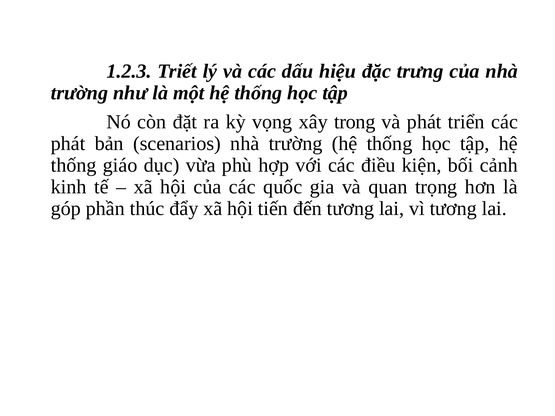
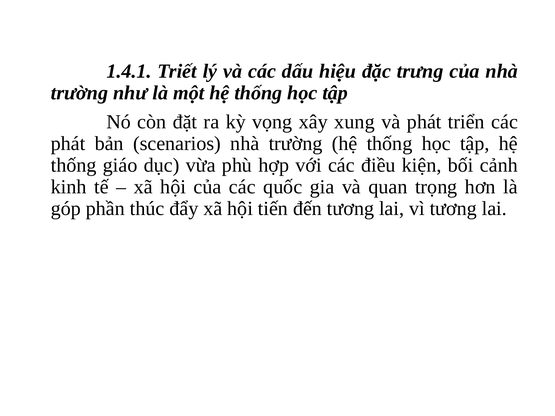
1.2.3: 1.2.3 -> 1.4.1
trong: trong -> xung
